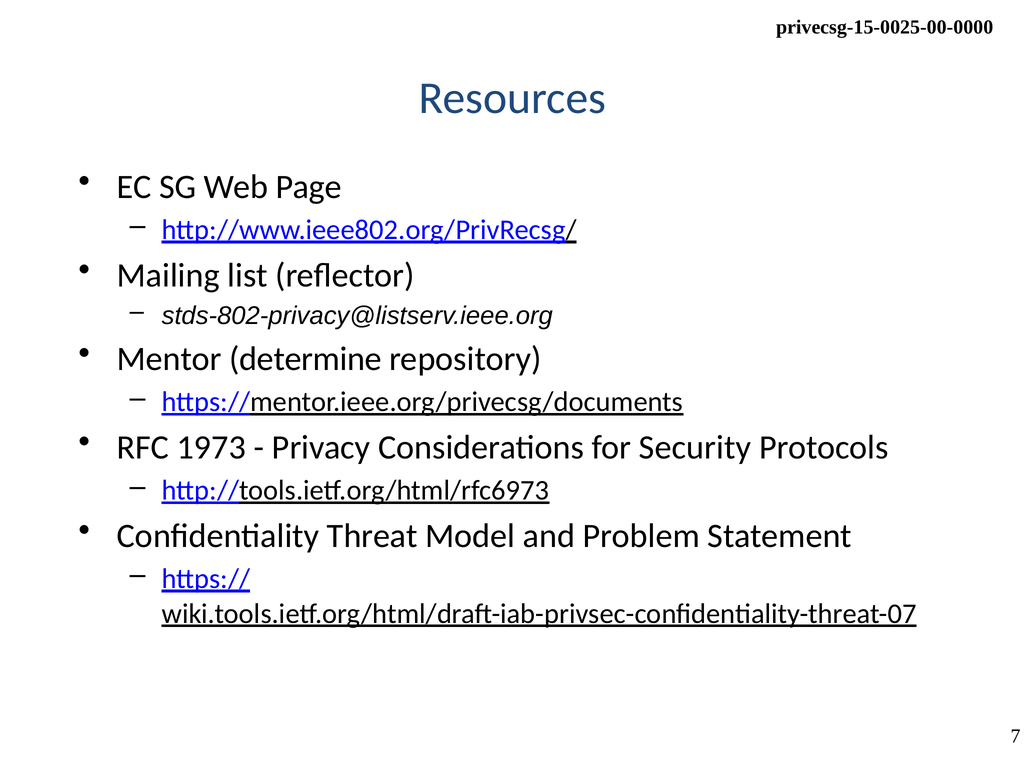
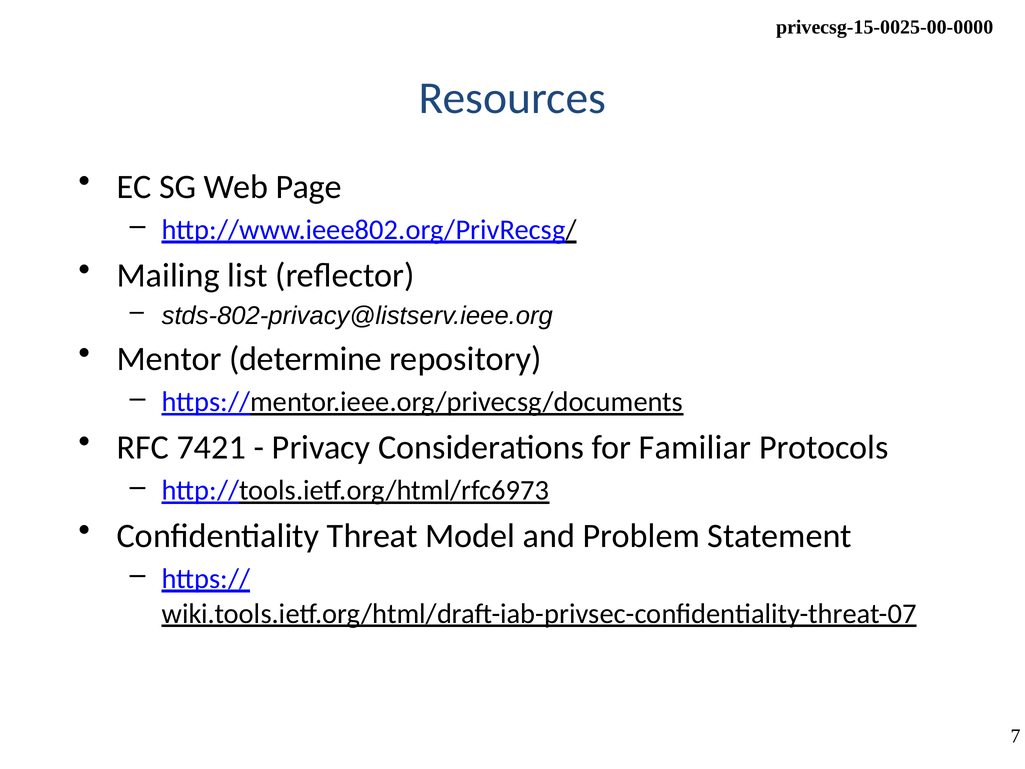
1973: 1973 -> 7421
Security: Security -> Familiar
